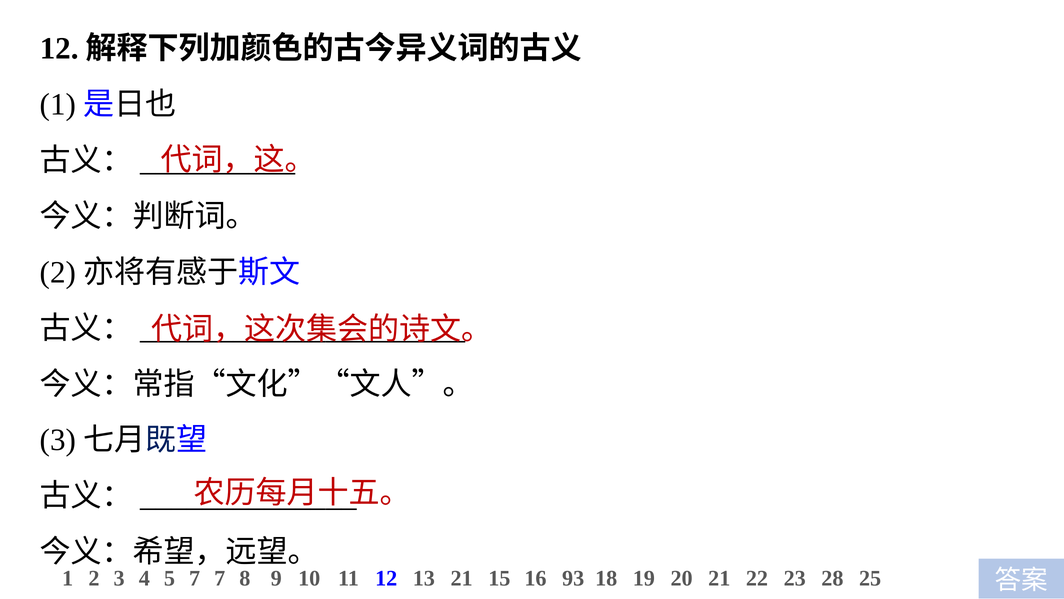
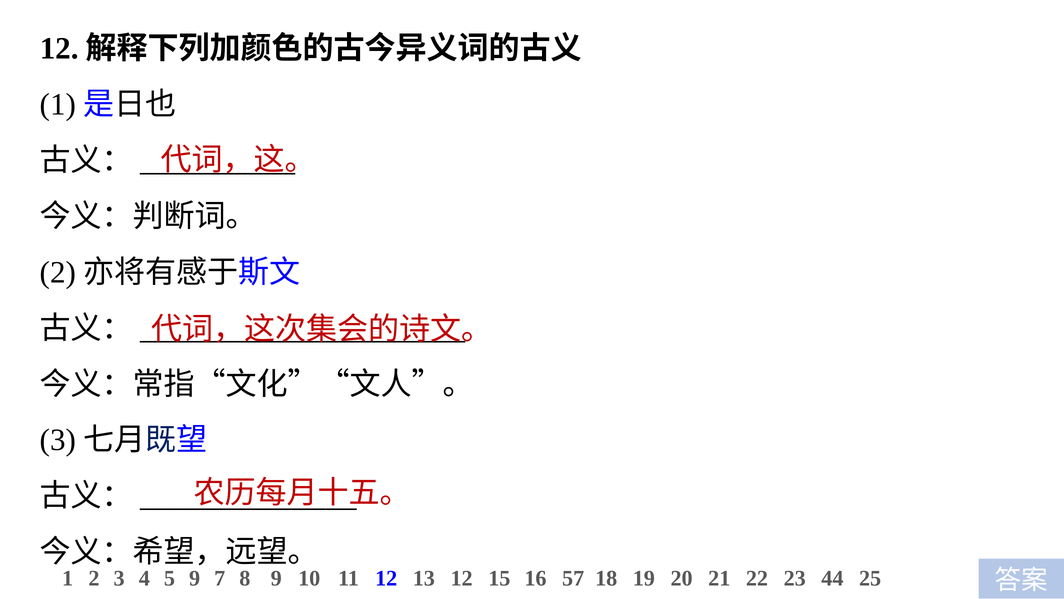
5 7: 7 -> 9
13 21: 21 -> 12
93: 93 -> 57
28: 28 -> 44
